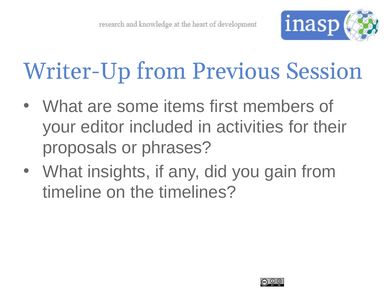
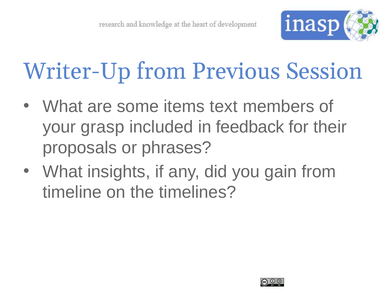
first: first -> text
editor: editor -> grasp
activities: activities -> feedback
